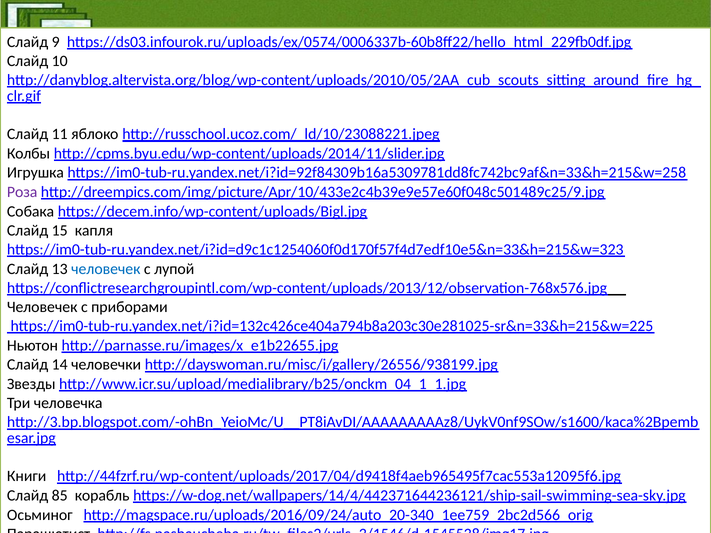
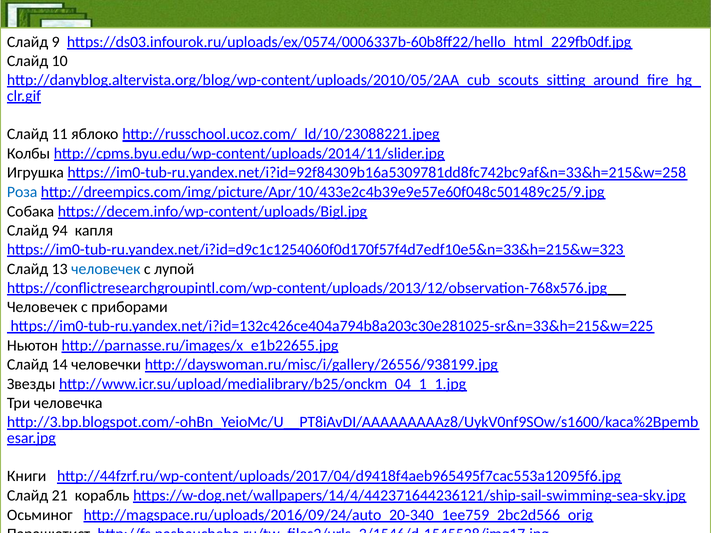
Роза colour: purple -> blue
15: 15 -> 94
85: 85 -> 21
